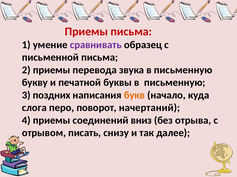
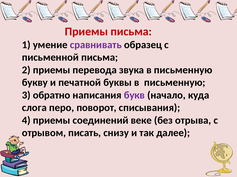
поздних: поздних -> обратно
букв colour: orange -> purple
начертаний: начертаний -> списывания
вниз: вниз -> веке
